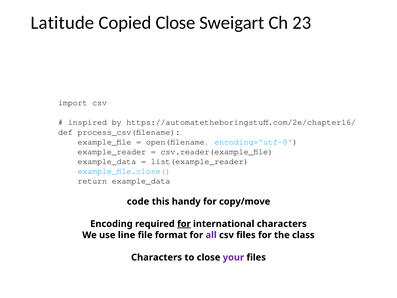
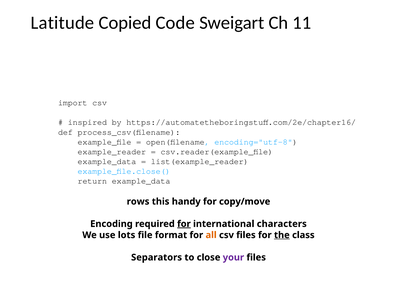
Copied Close: Close -> Code
23: 23 -> 11
code: code -> rows
line: line -> lots
all colour: purple -> orange
the underline: none -> present
Characters at (157, 257): Characters -> Separators
